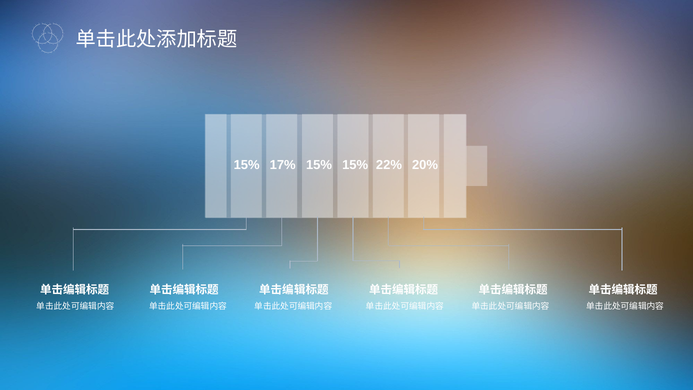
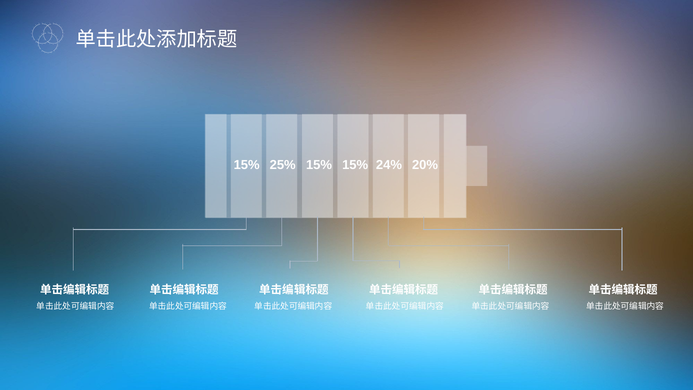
17%: 17% -> 25%
22%: 22% -> 24%
